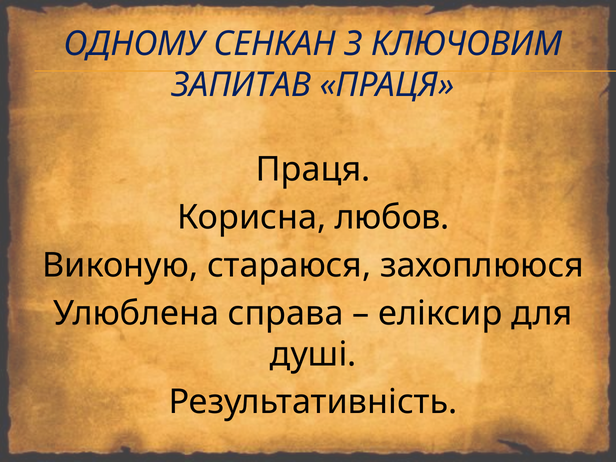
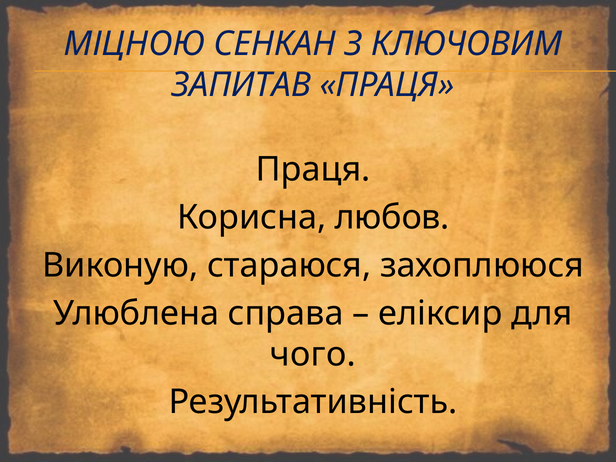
ОДНОМУ: ОДНОМУ -> МІЦНОЮ
душi: душi -> чого
